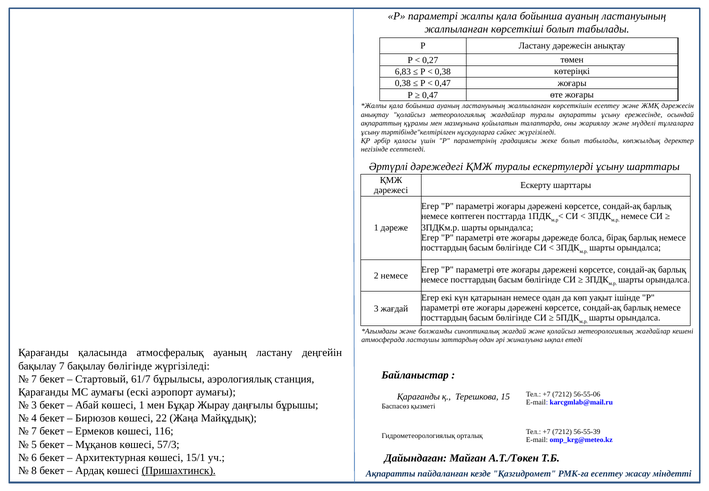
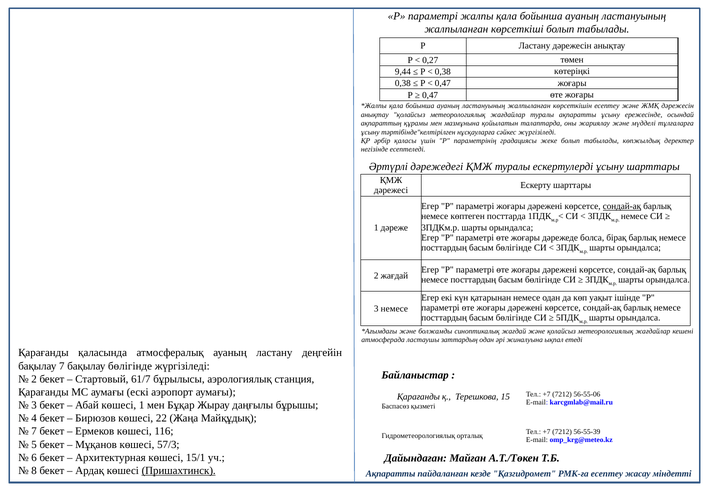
6,83: 6,83 -> 9,44
сондай-ақ at (622, 206) underline: none -> present
2 немесе: немесе -> жағдай
3 жағдай: жағдай -> немесе
7 at (34, 379): 7 -> 2
